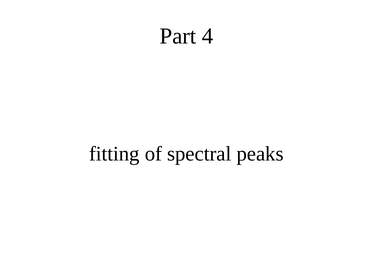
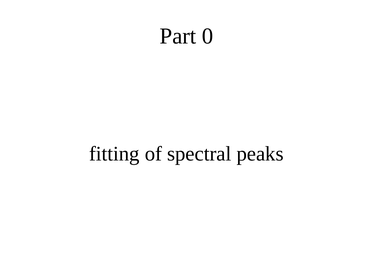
4: 4 -> 0
